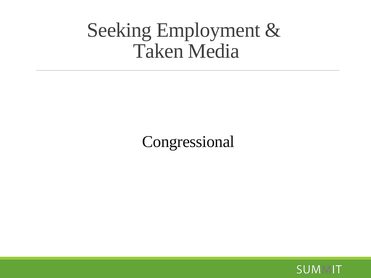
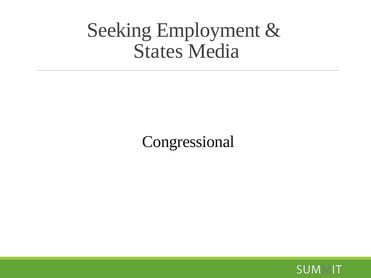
Taken: Taken -> States
